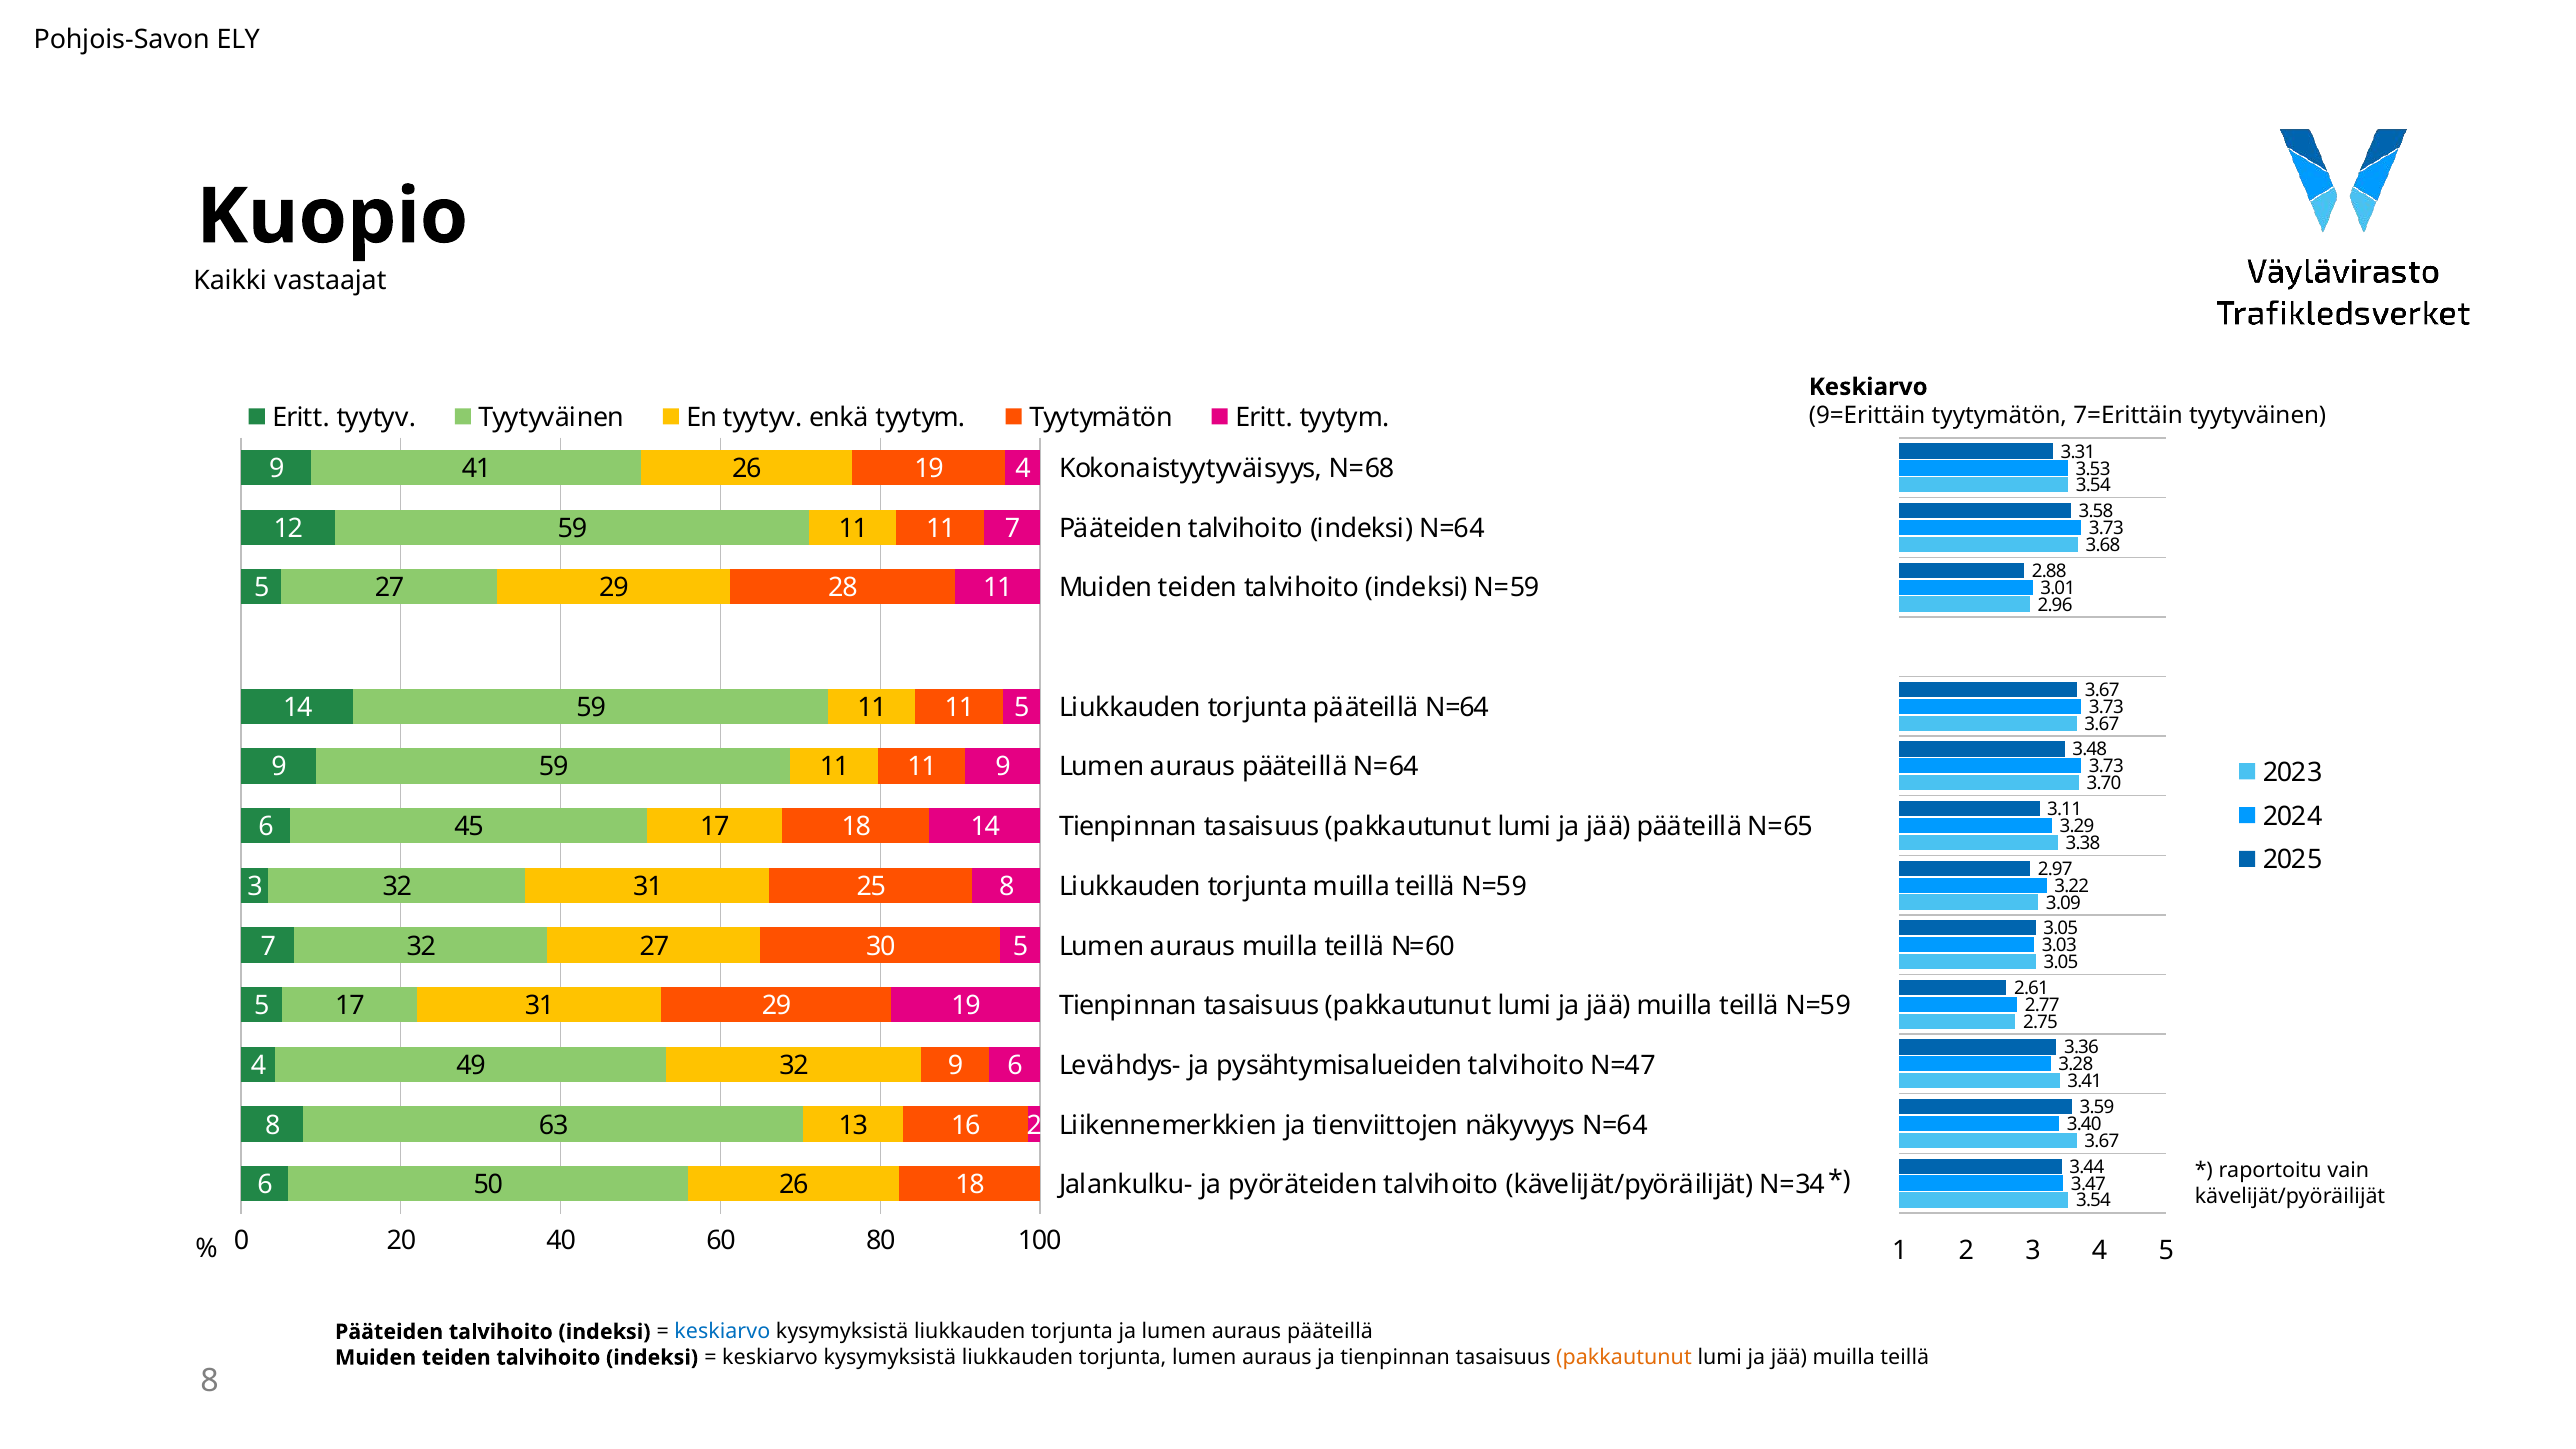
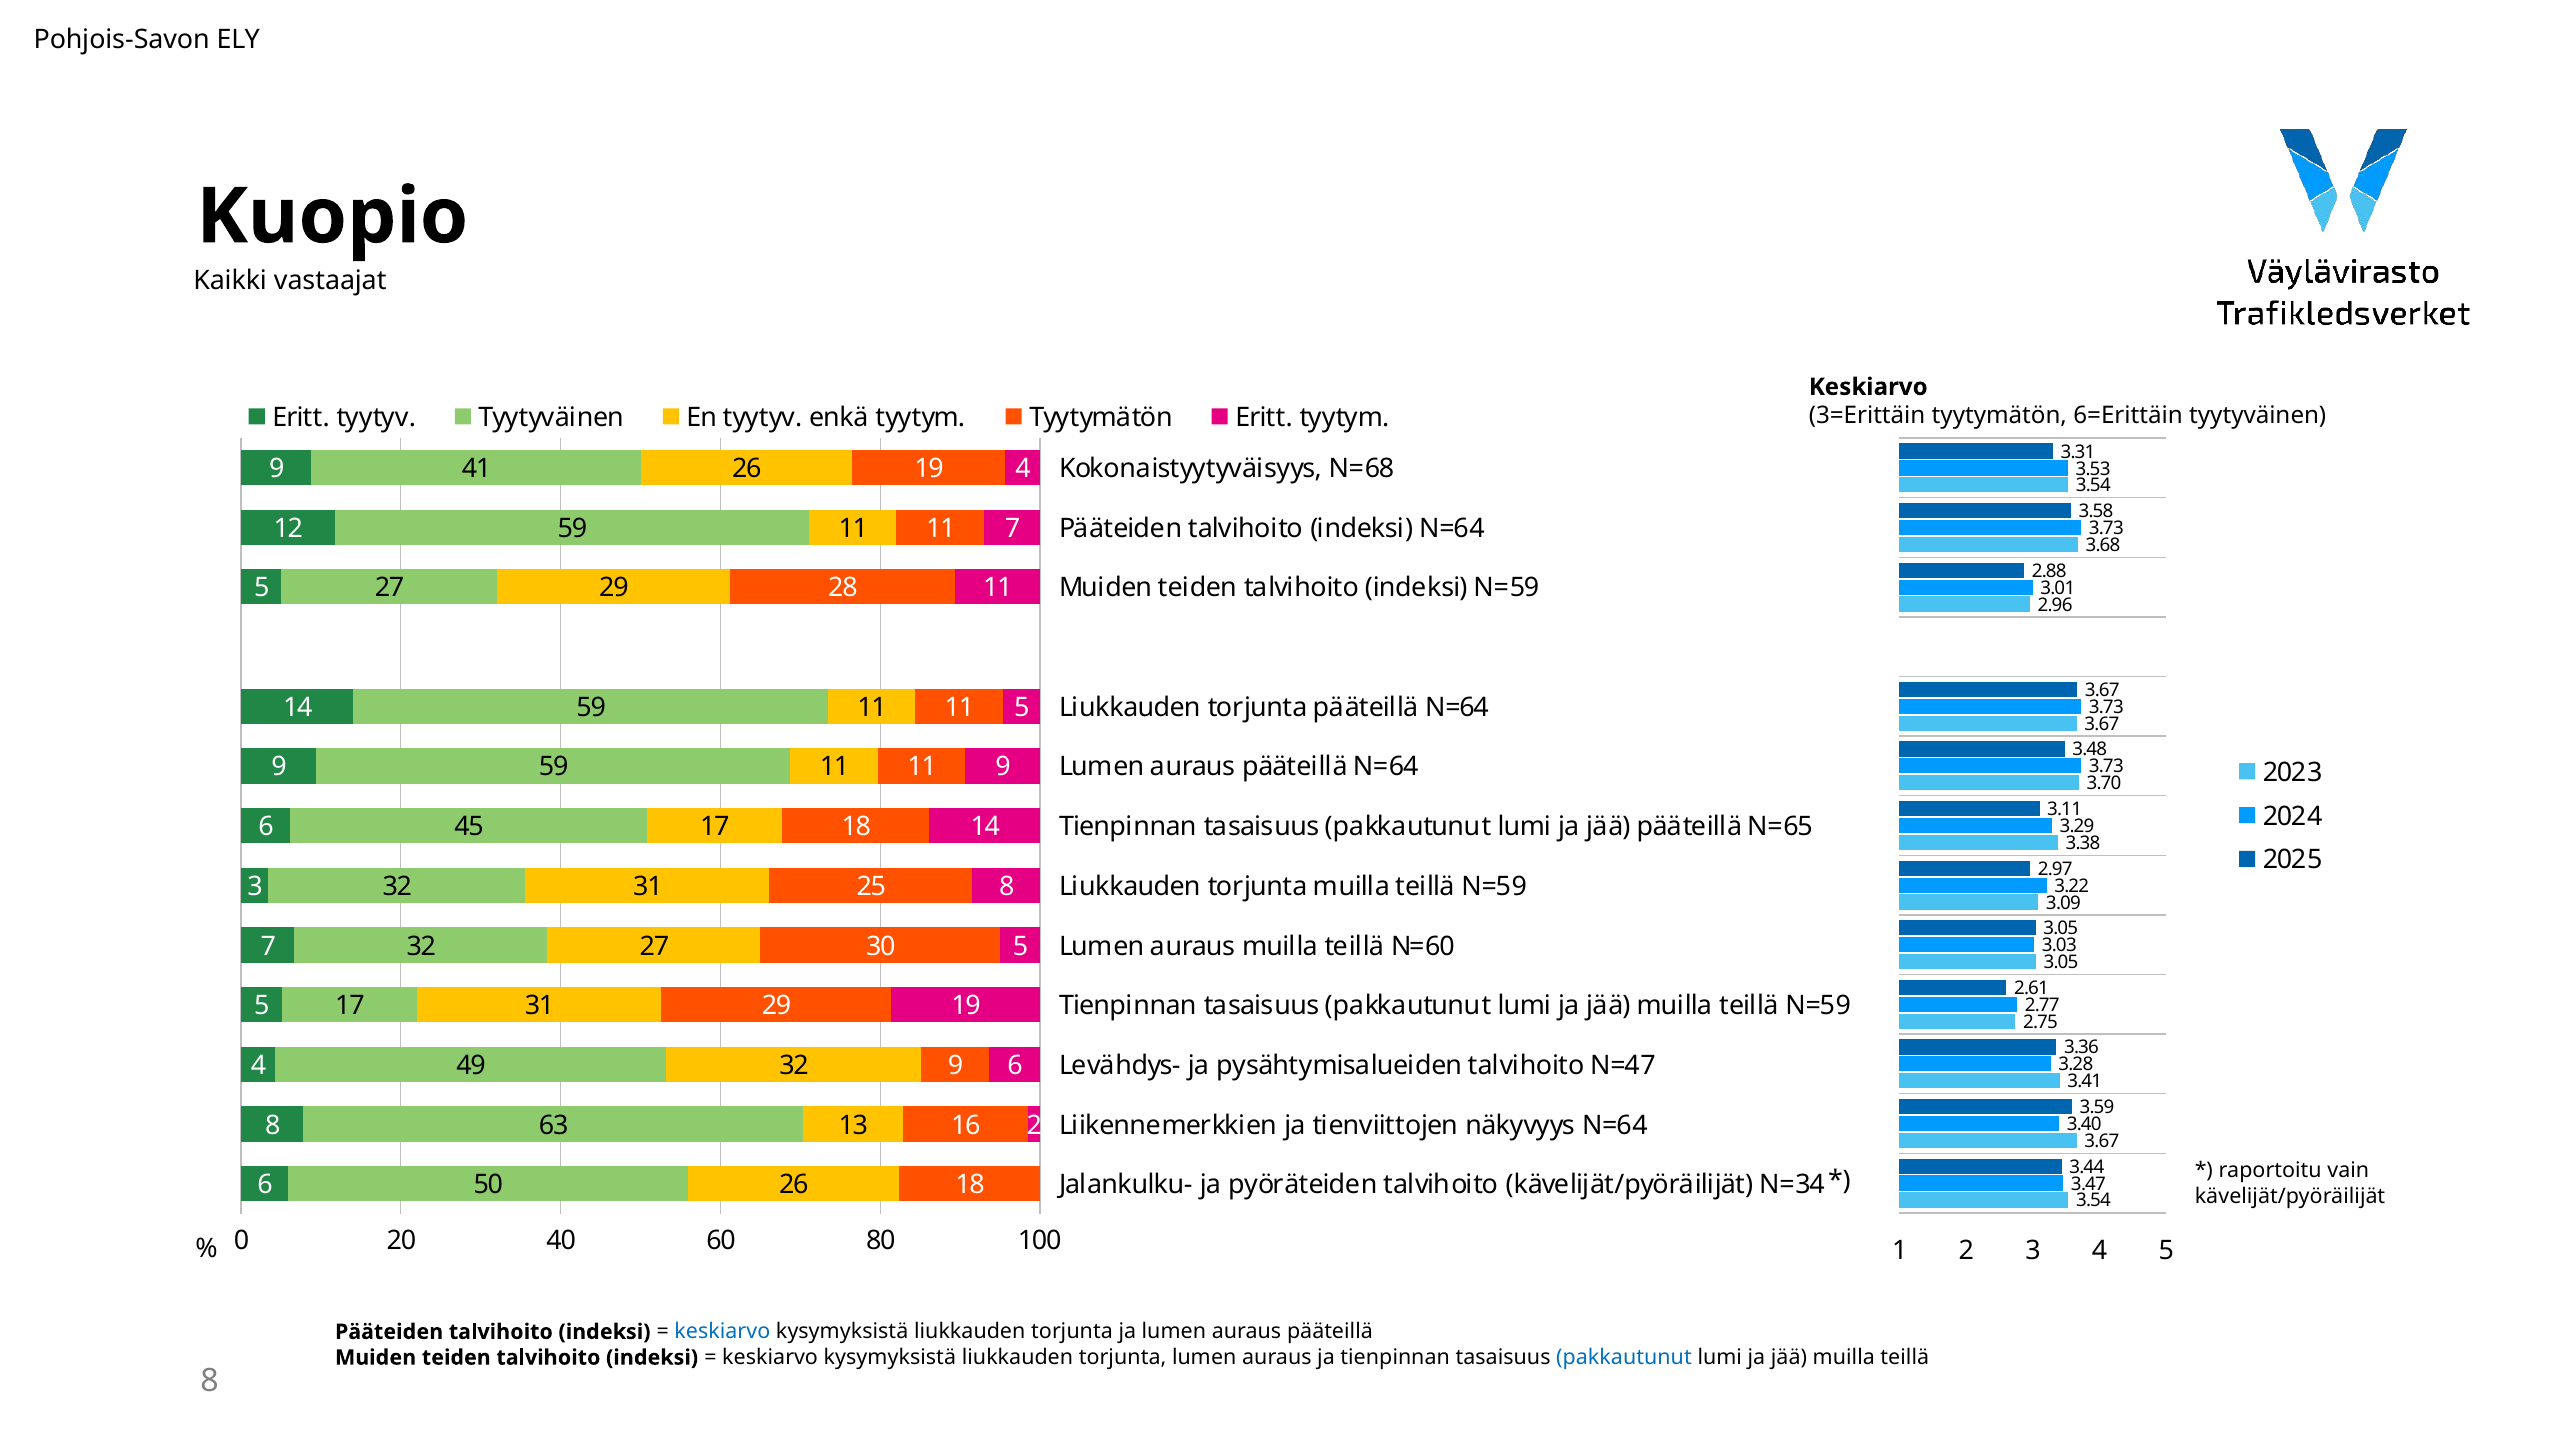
9=Erittäin: 9=Erittäin -> 3=Erittäin
7=Erittäin: 7=Erittäin -> 6=Erittäin
pakkautunut at (1624, 1358) colour: orange -> blue
